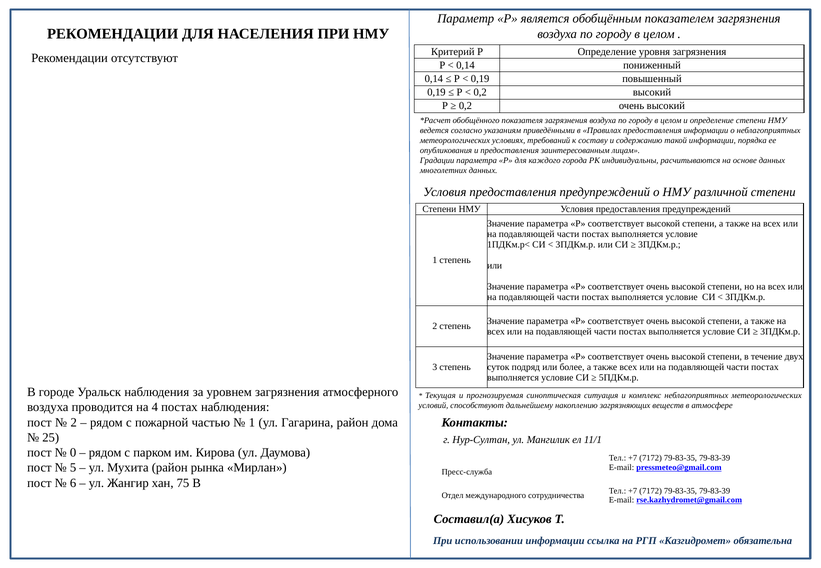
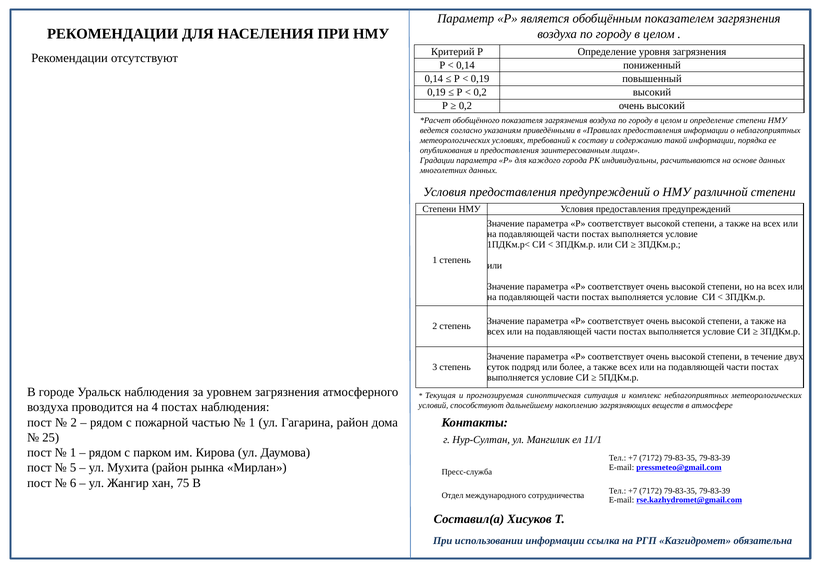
0 at (73, 453): 0 -> 1
